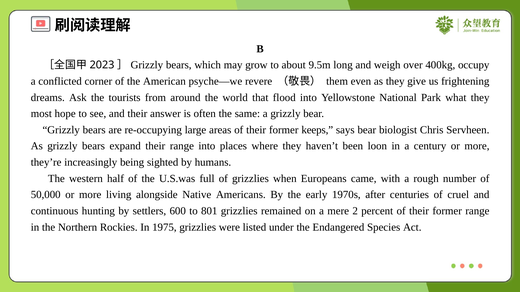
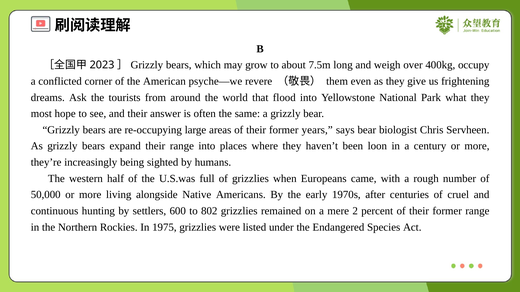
9.5m: 9.5m -> 7.5m
keeps: keeps -> years
801: 801 -> 802
